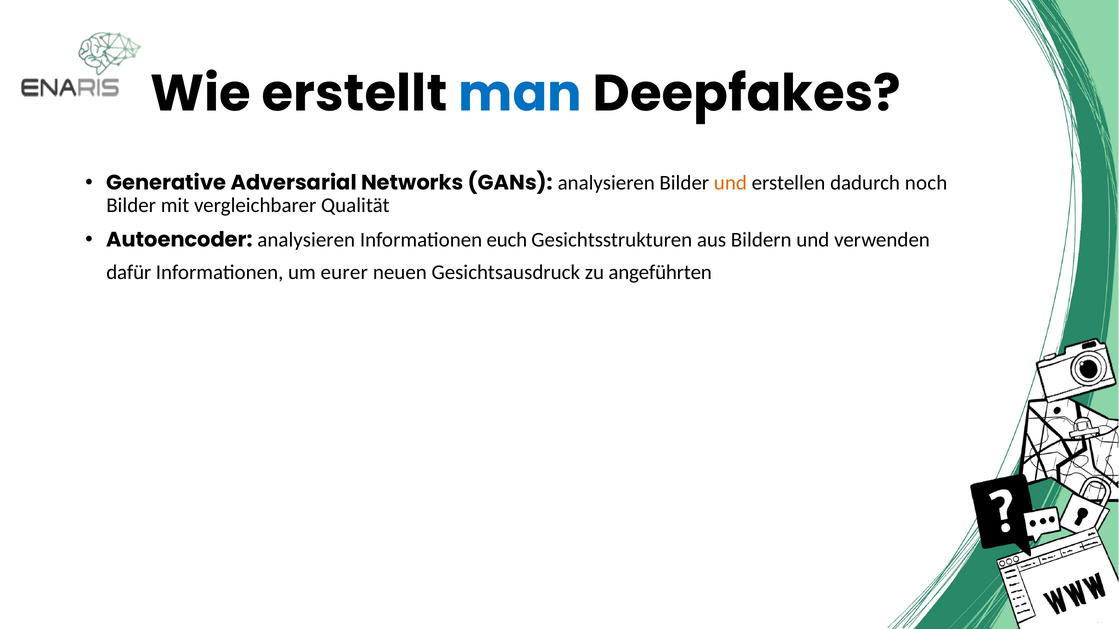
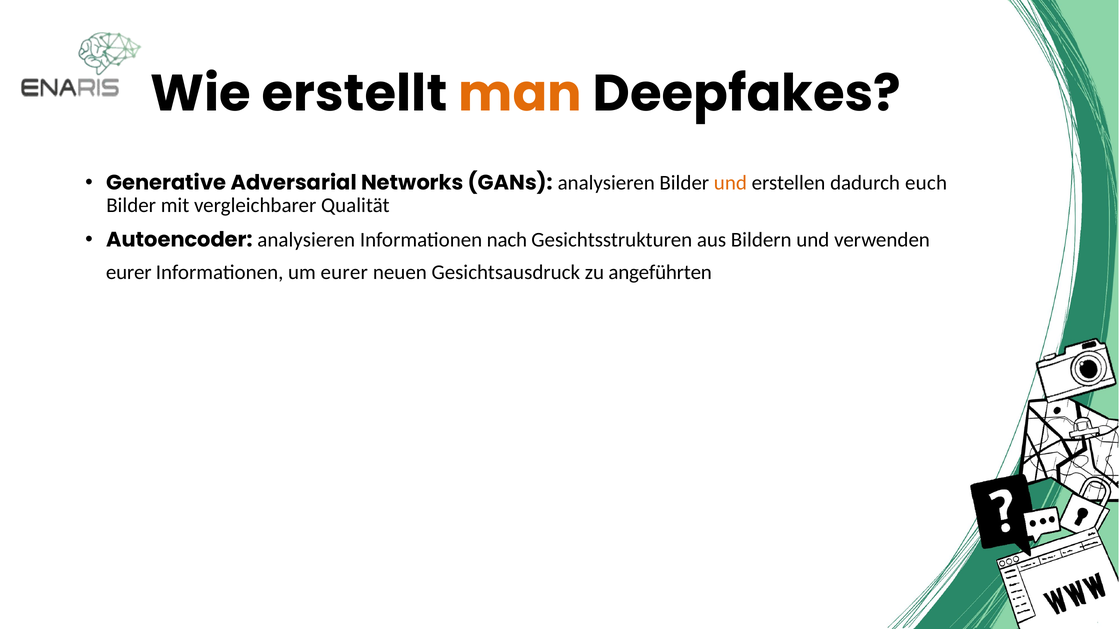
man colour: blue -> orange
noch: noch -> euch
euch: euch -> nach
dafür at (129, 273): dafür -> eurer
